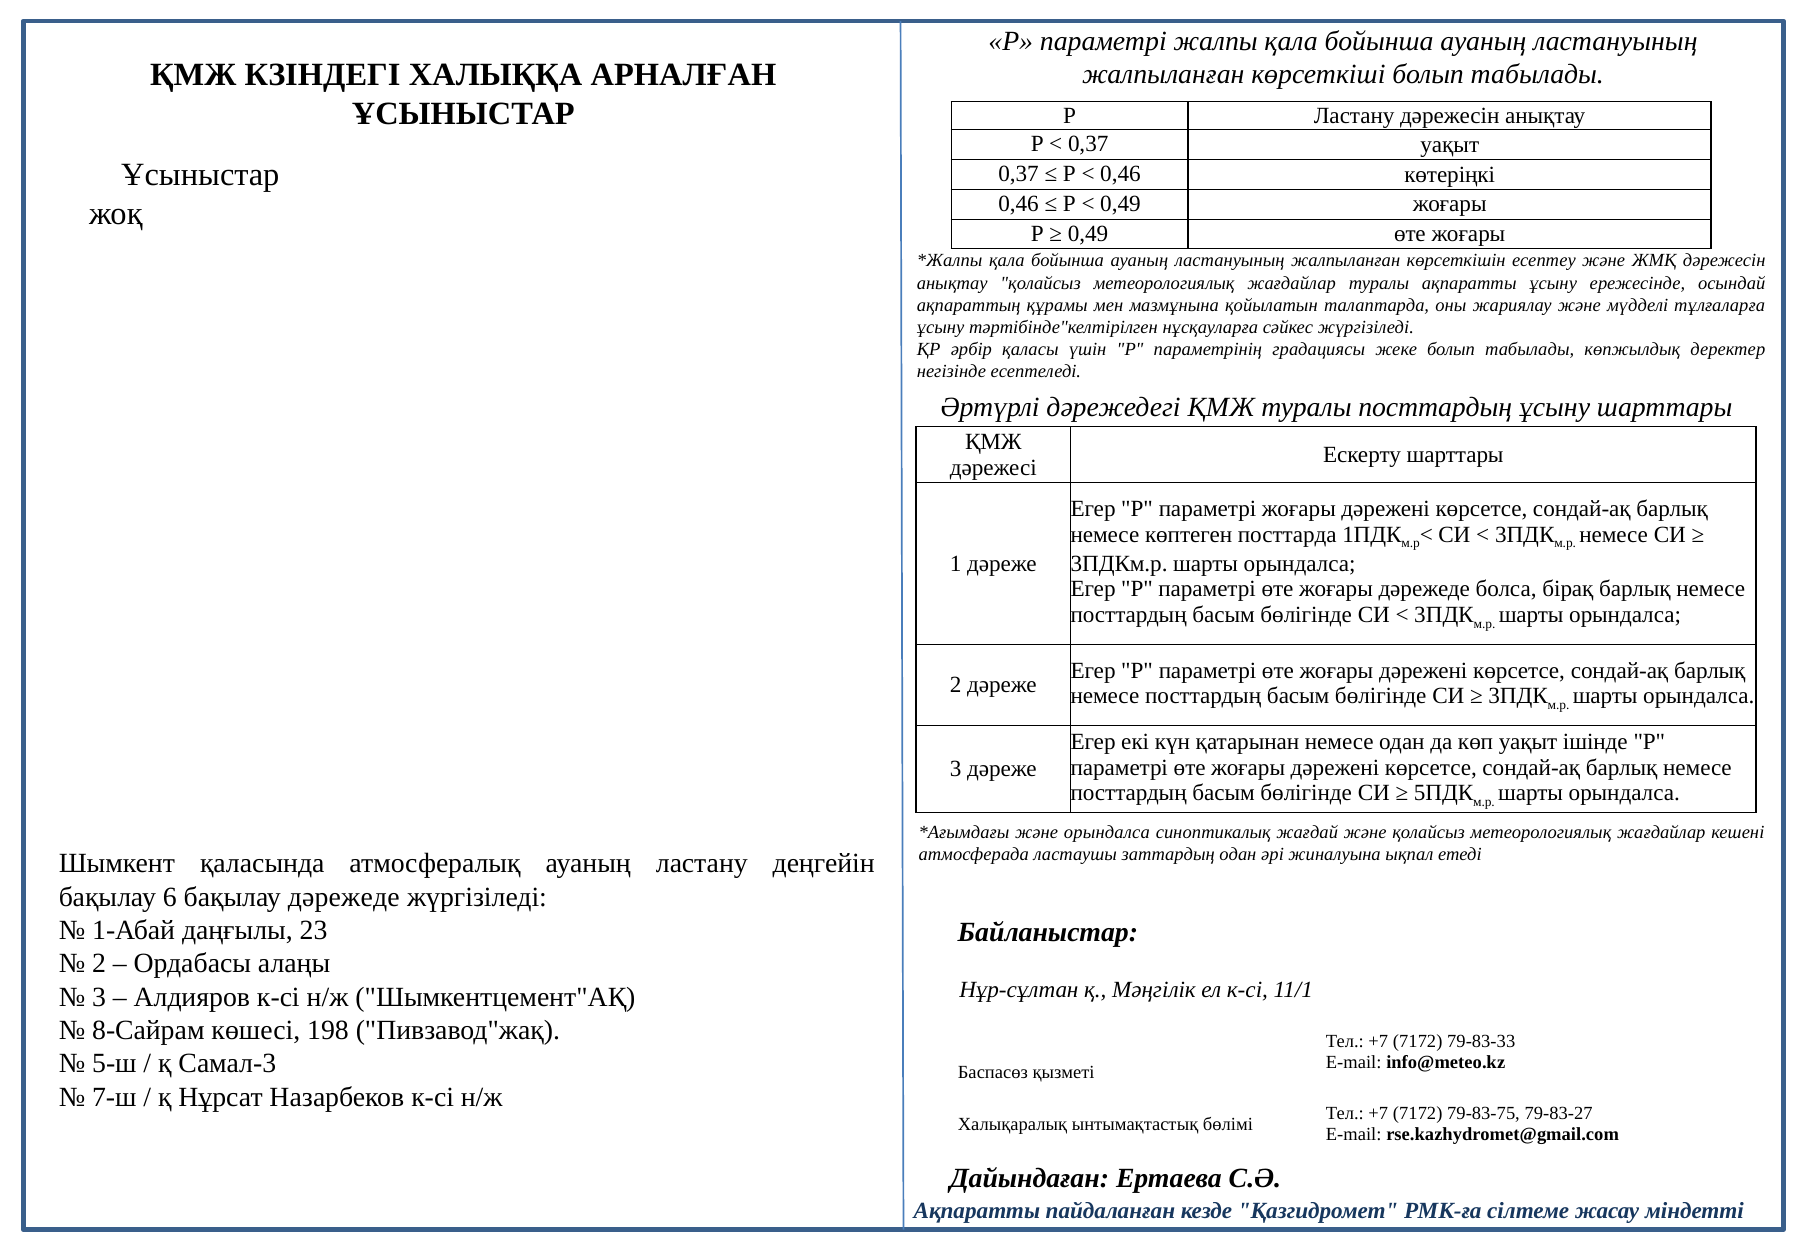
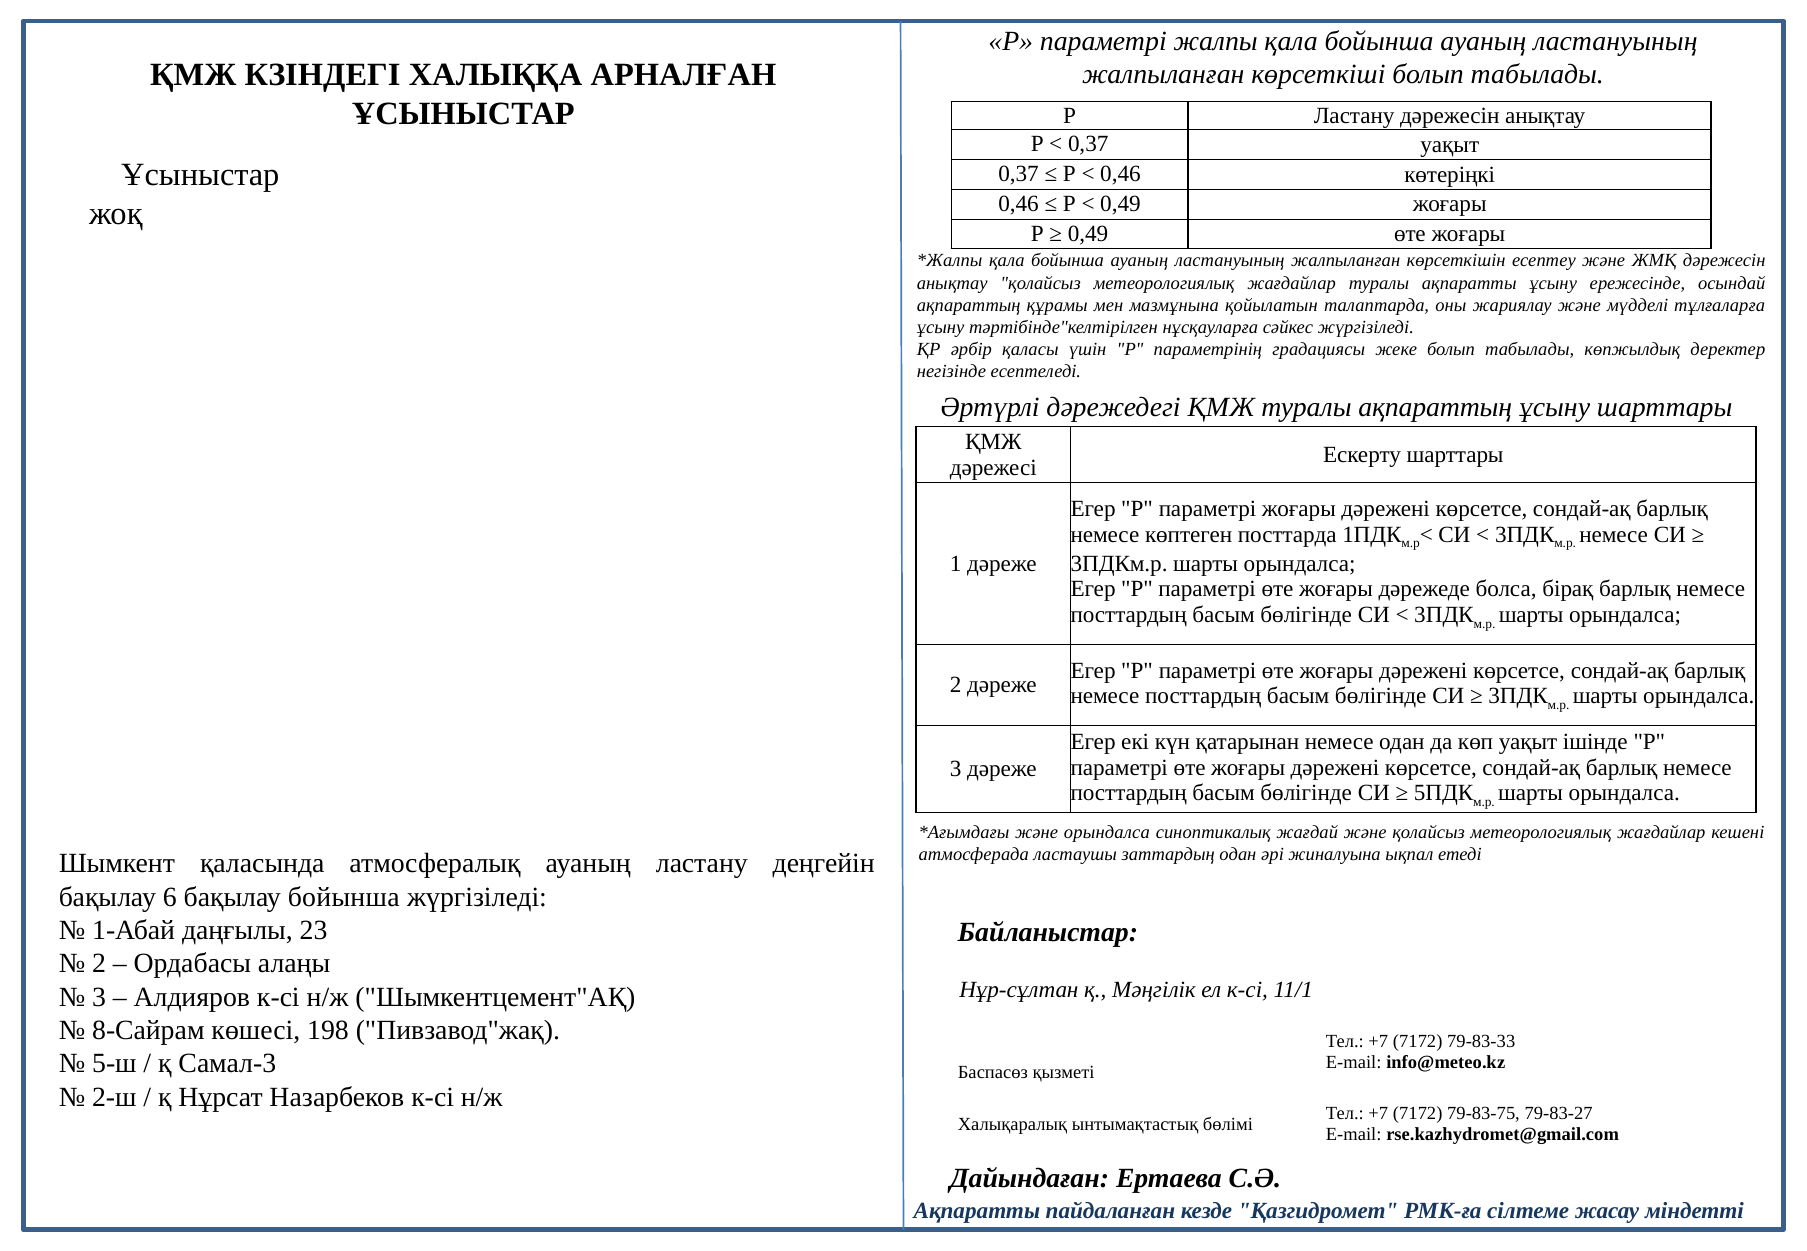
туралы посттардың: посттардың -> ақпараттың
бақылау дәрежеде: дәрежеде -> бойынша
7-ш: 7-ш -> 2-ш
